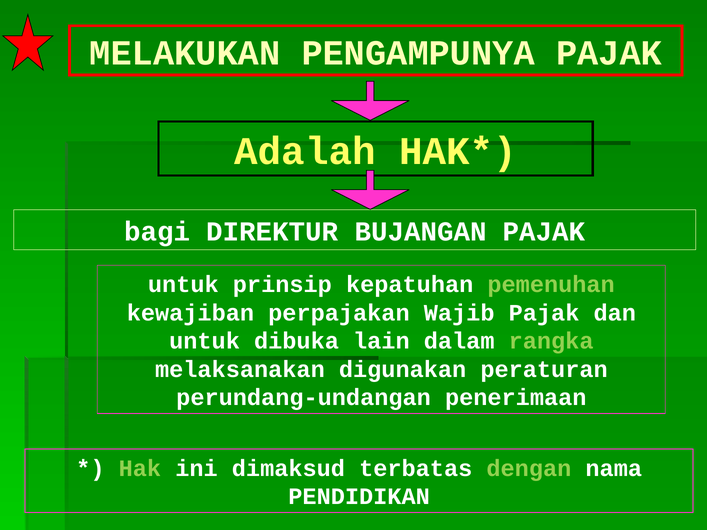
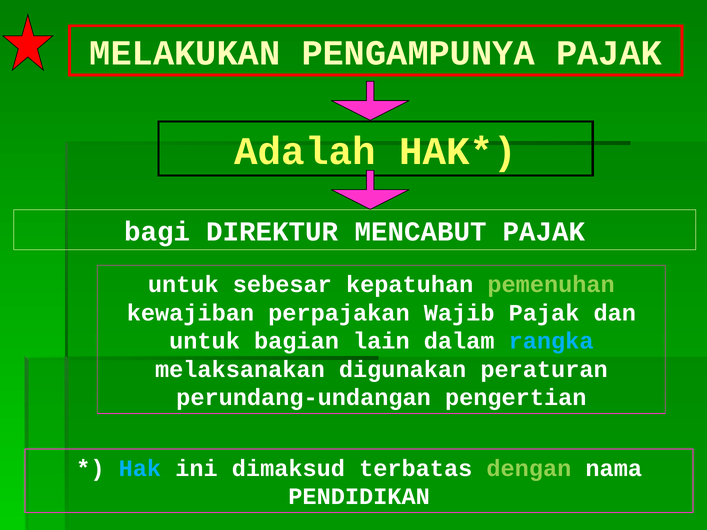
BUJANGAN: BUJANGAN -> MENCABUT
prinsip: prinsip -> sebesar
dibuka: dibuka -> bagian
rangka colour: light green -> light blue
penerimaan: penerimaan -> pengertian
Hak colour: light green -> light blue
